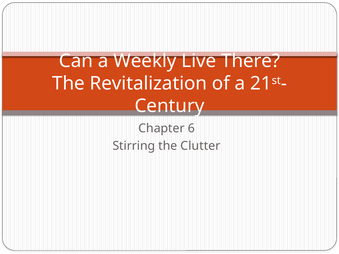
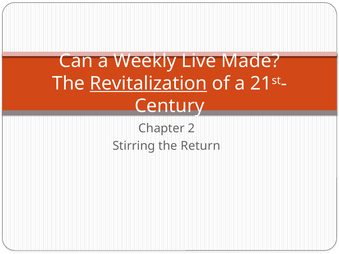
There: There -> Made
Revitalization underline: none -> present
6: 6 -> 2
Clutter: Clutter -> Return
